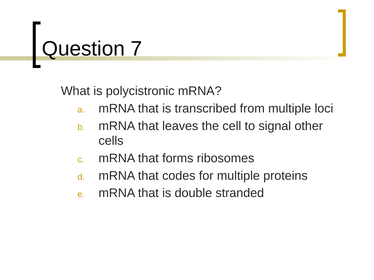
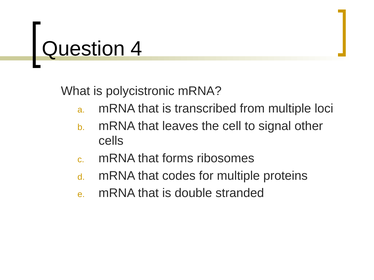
7: 7 -> 4
